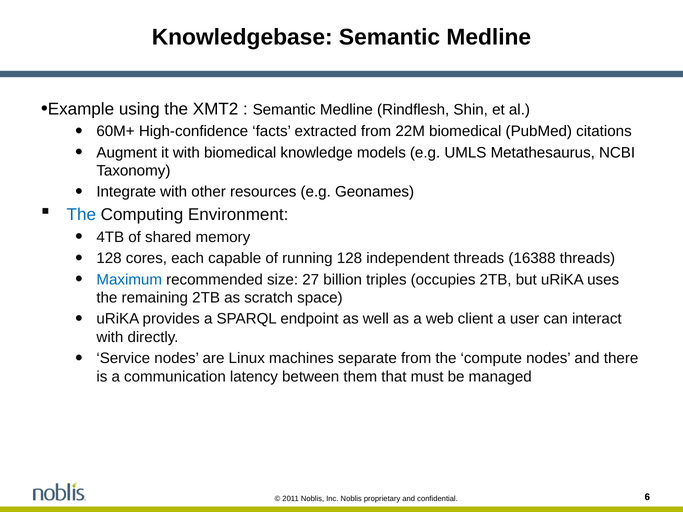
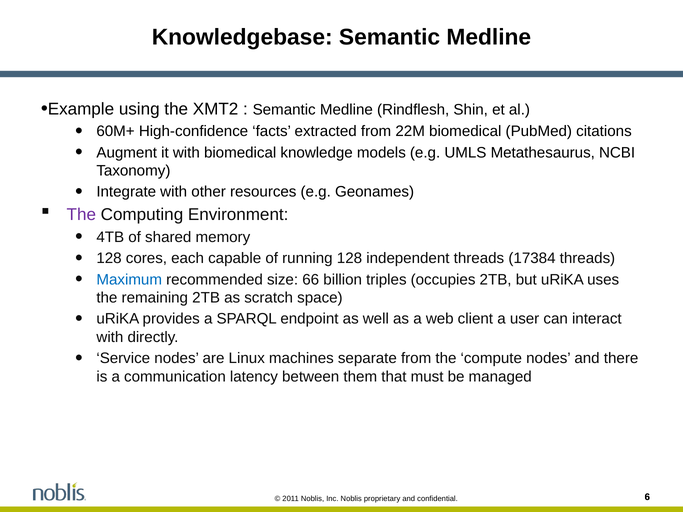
The at (81, 215) colour: blue -> purple
16388: 16388 -> 17384
size 27: 27 -> 66
